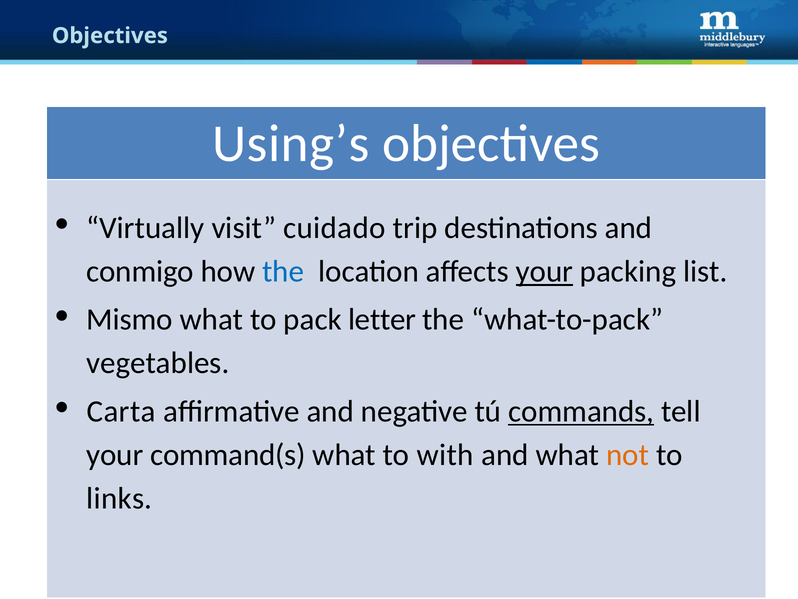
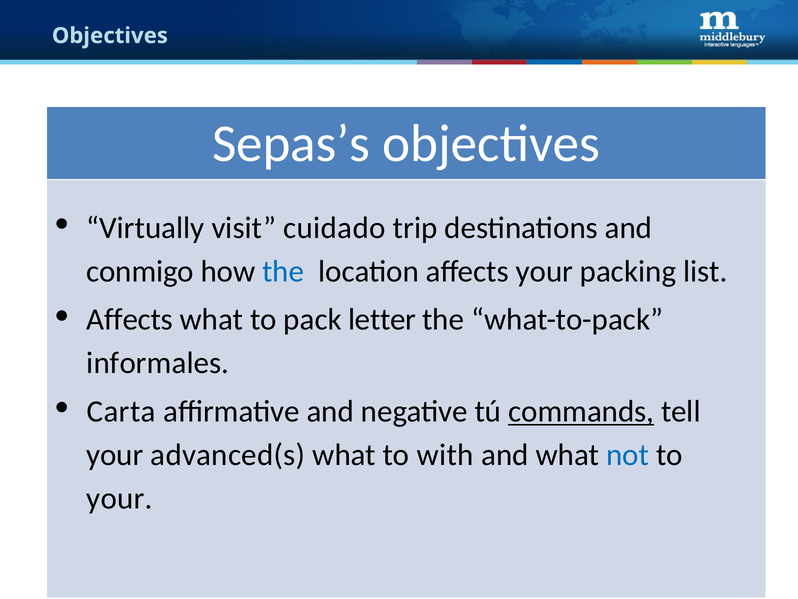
Using’s: Using’s -> Sepas’s
your at (544, 271) underline: present -> none
Mismo at (130, 319): Mismo -> Affects
vegetables: vegetables -> informales
command(s: command(s -> advanced(s
not colour: orange -> blue
links at (119, 498): links -> your
